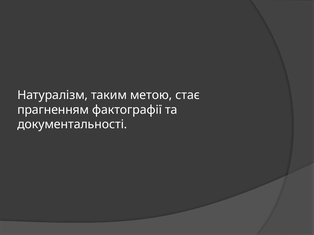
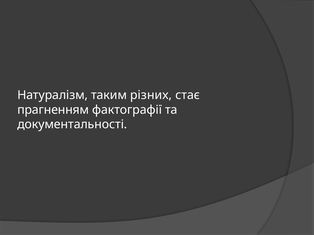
метою: метою -> різних
